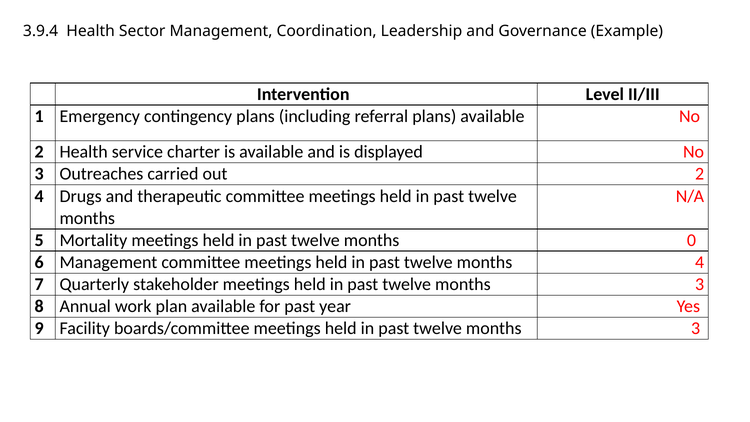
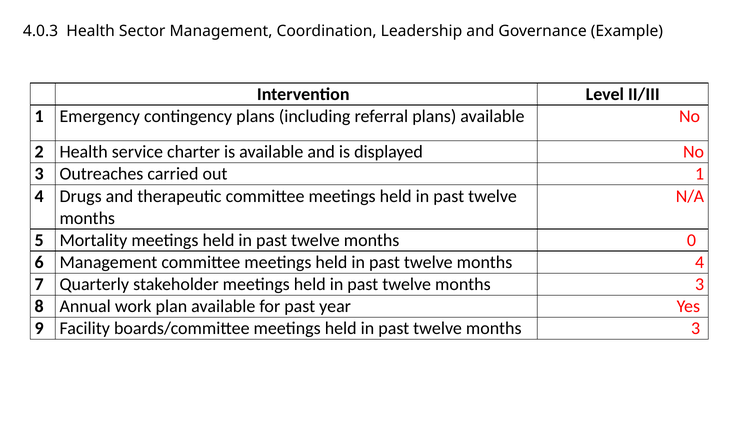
3.9.4: 3.9.4 -> 4.0.3
out 2: 2 -> 1
